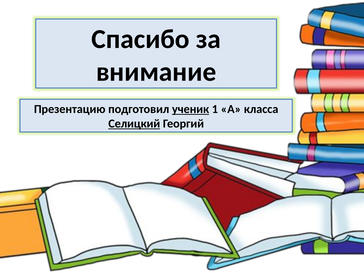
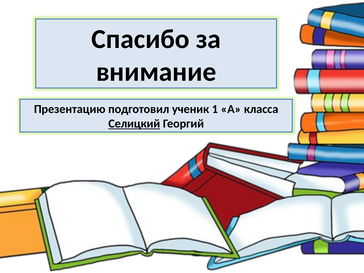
ученик underline: present -> none
